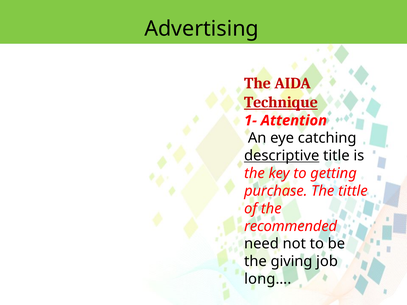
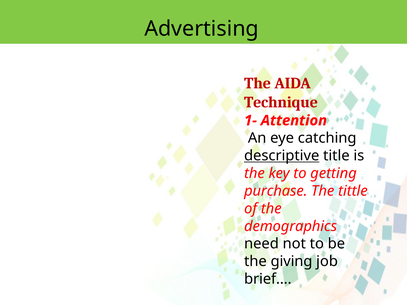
Technique underline: present -> none
recommended: recommended -> demographics
long…: long… -> brief…
